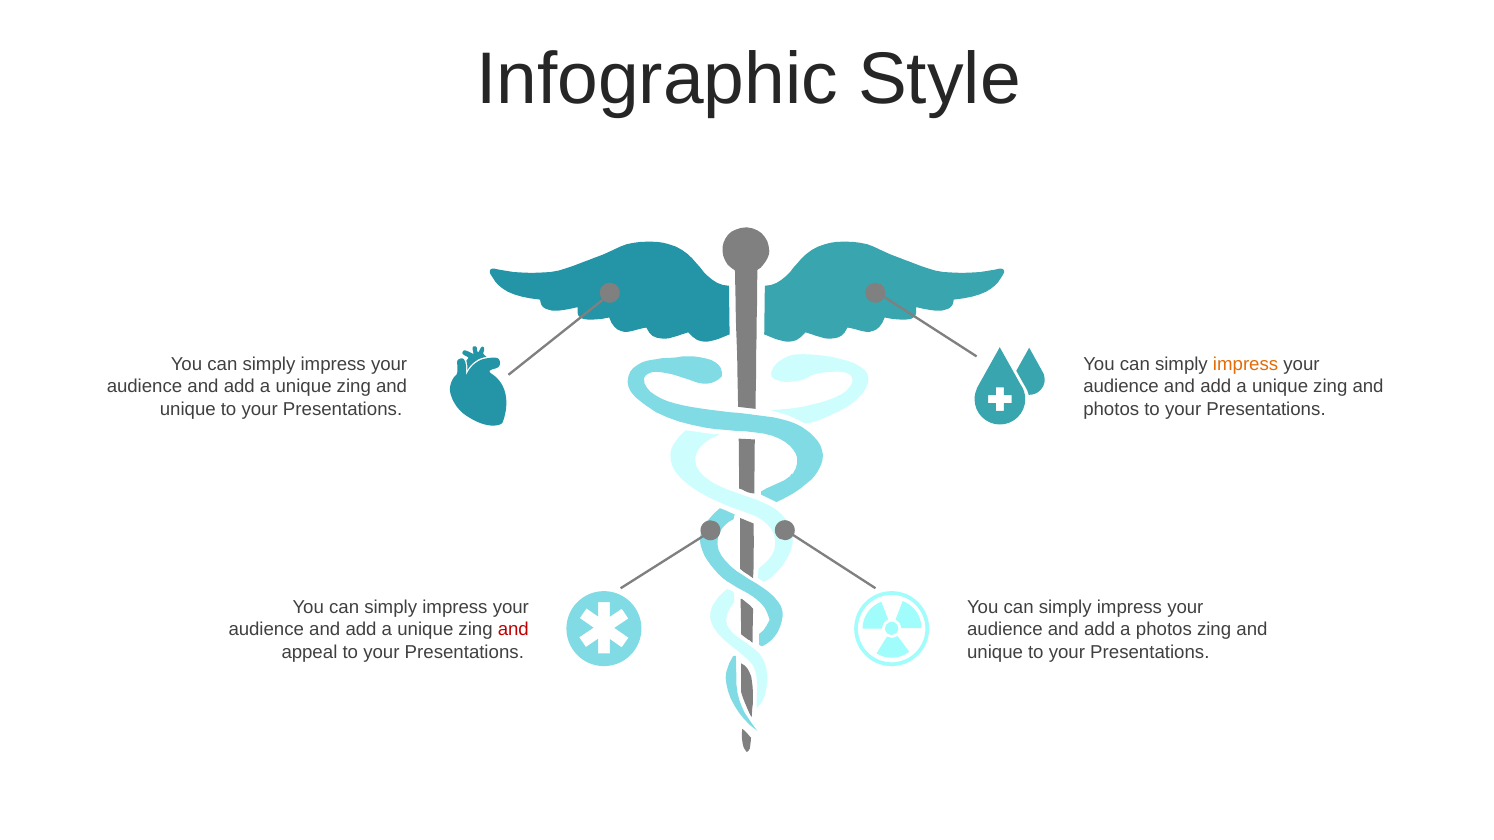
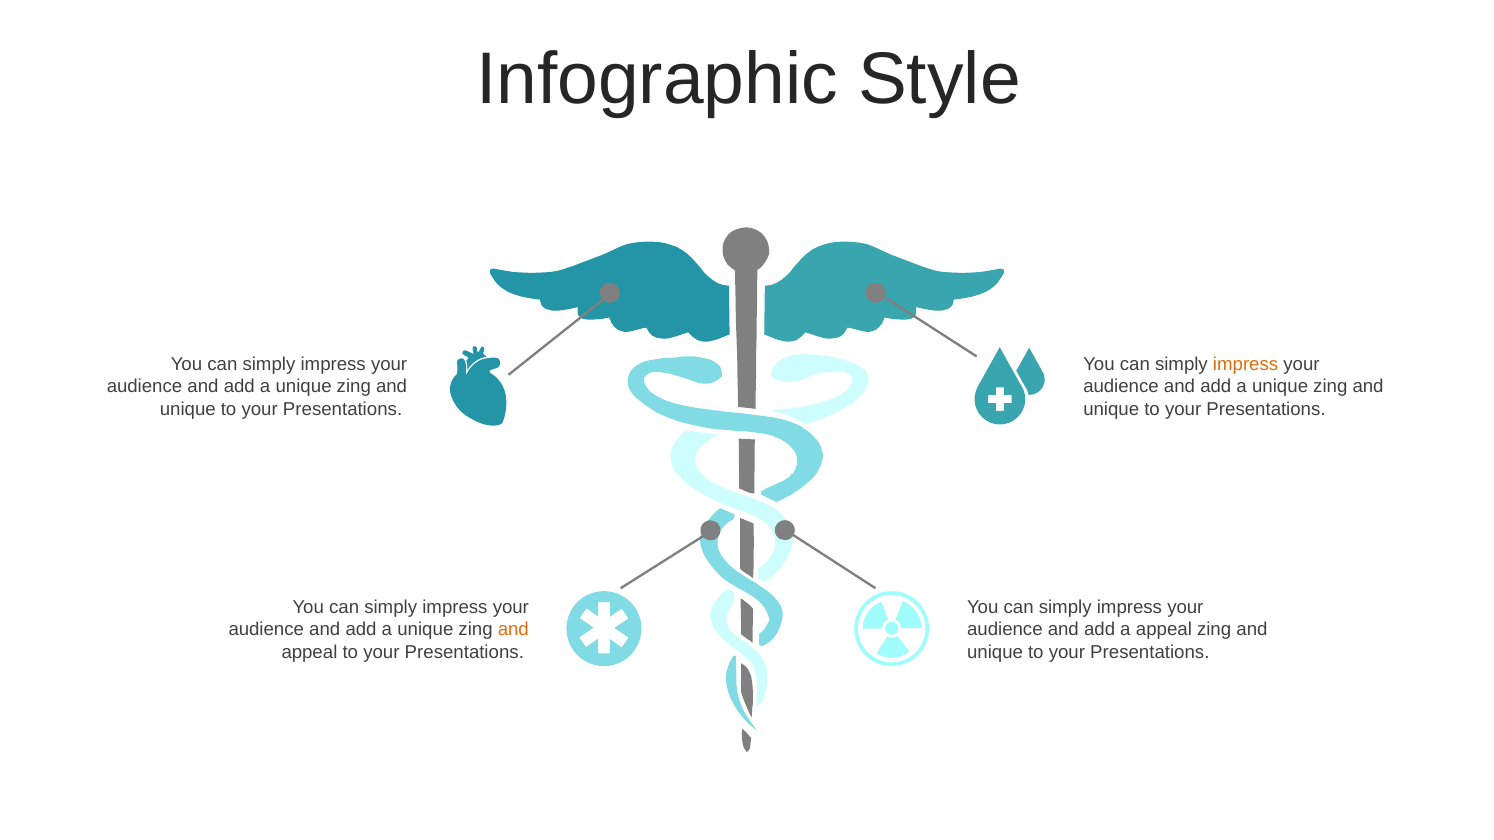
photos at (1111, 409): photos -> unique
and at (513, 630) colour: red -> orange
a photos: photos -> appeal
